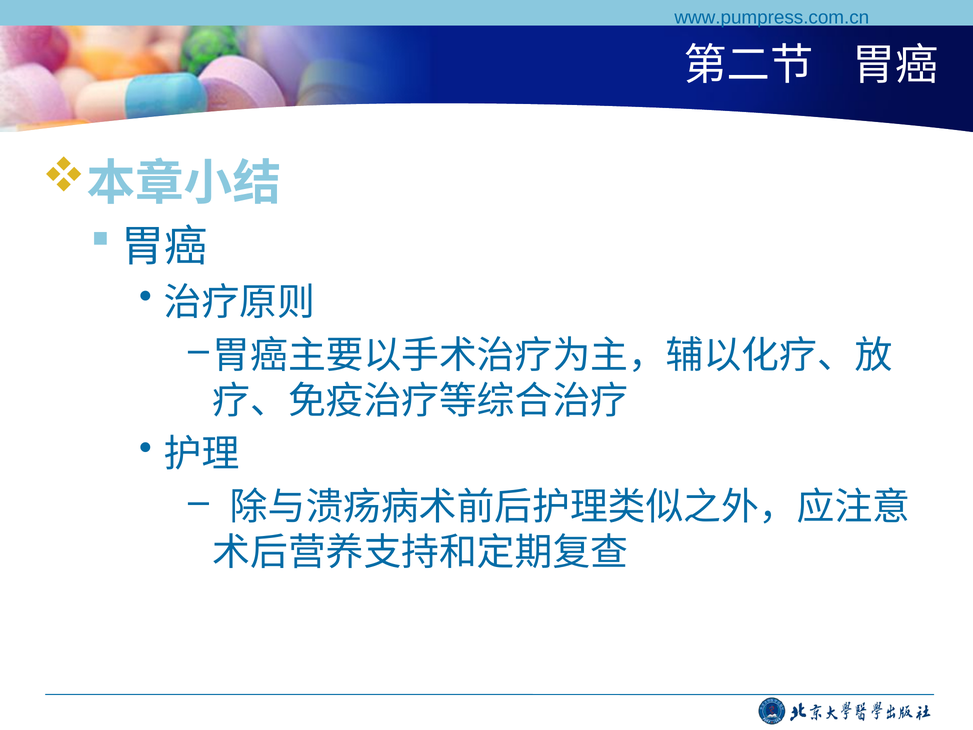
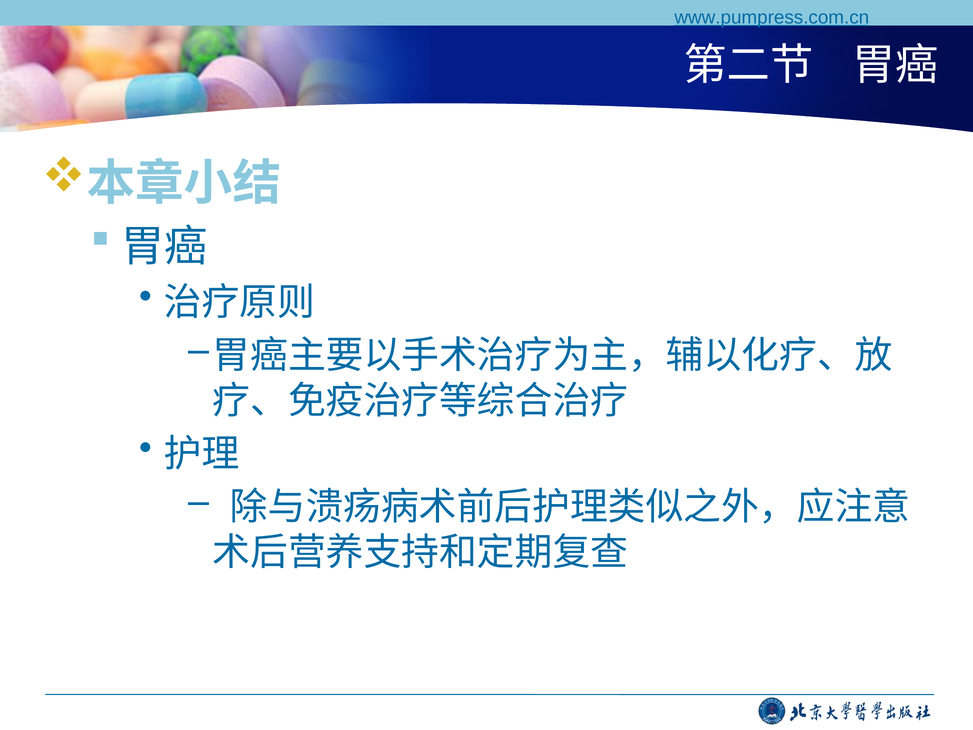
www.pumpress.com.cn underline: none -> present
